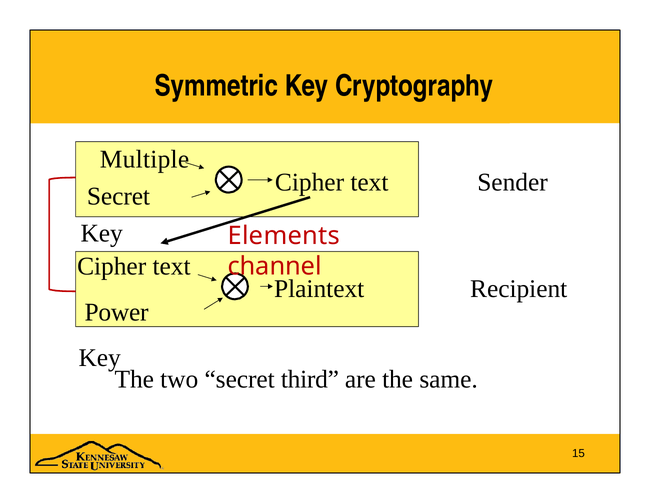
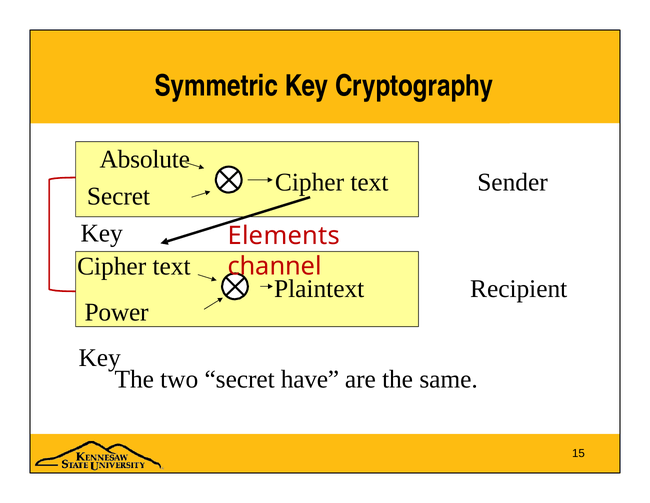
Multiple: Multiple -> Absolute
third: third -> have
